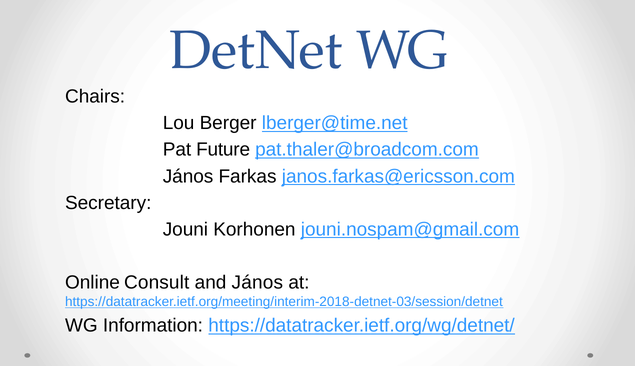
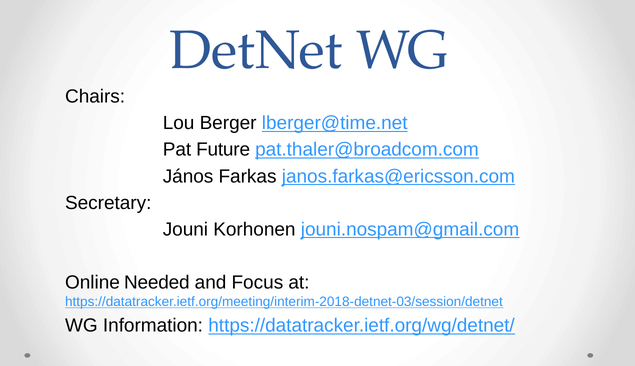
Consult: Consult -> Needed
and János: János -> Focus
